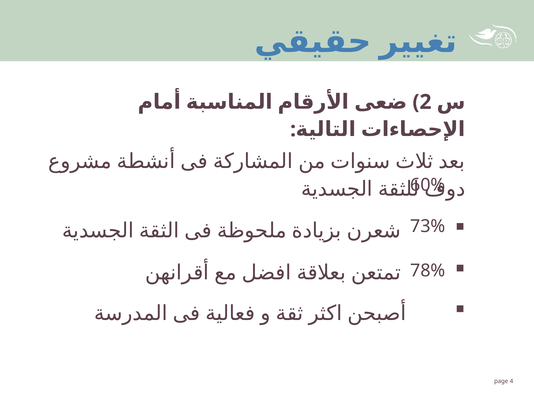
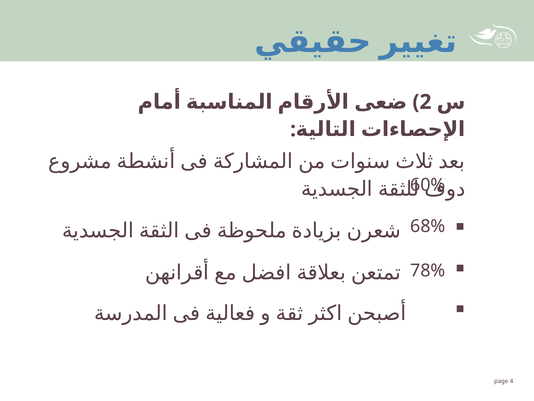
73%: 73% -> 68%
